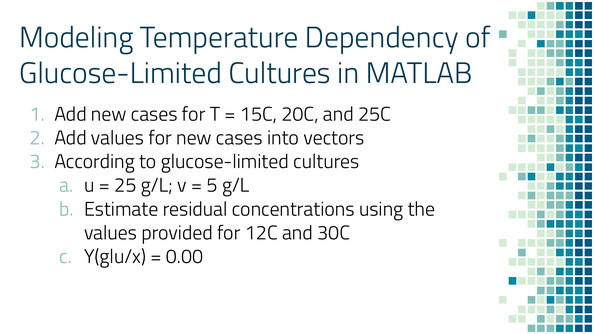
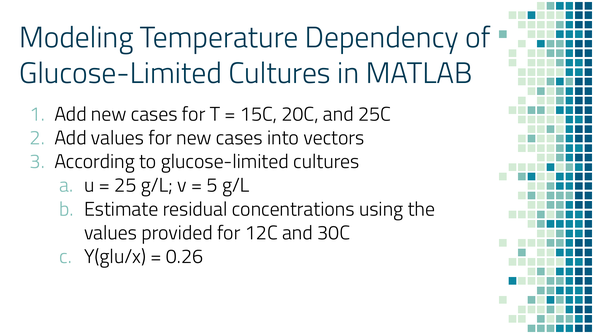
0.00: 0.00 -> 0.26
